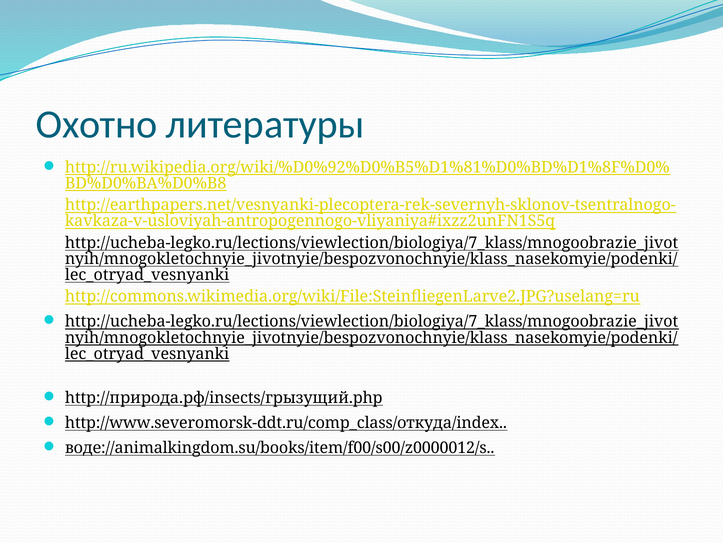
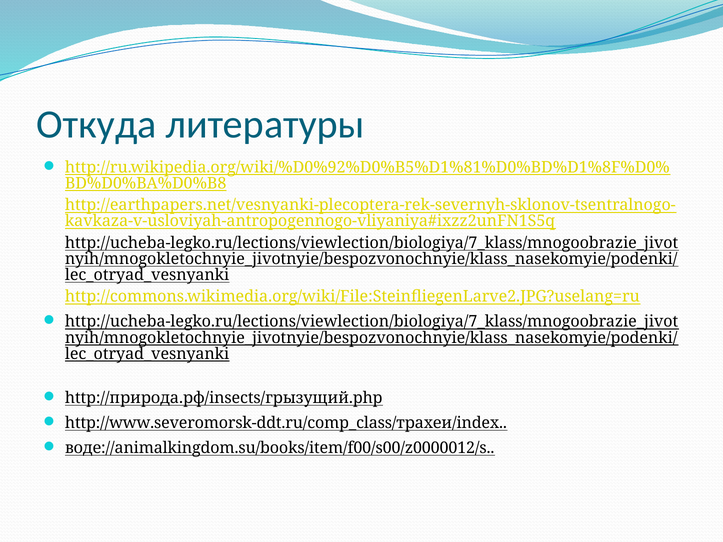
Охотно: Охотно -> Откуда
http://www.severomorsk-ddt.ru/comp_class/откуда/index: http://www.severomorsk-ddt.ru/comp_class/откуда/index -> http://www.severomorsk-ddt.ru/comp_class/трахеи/index
